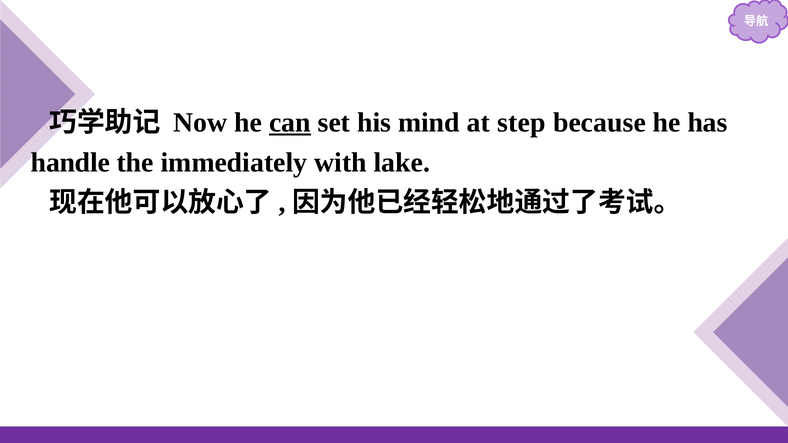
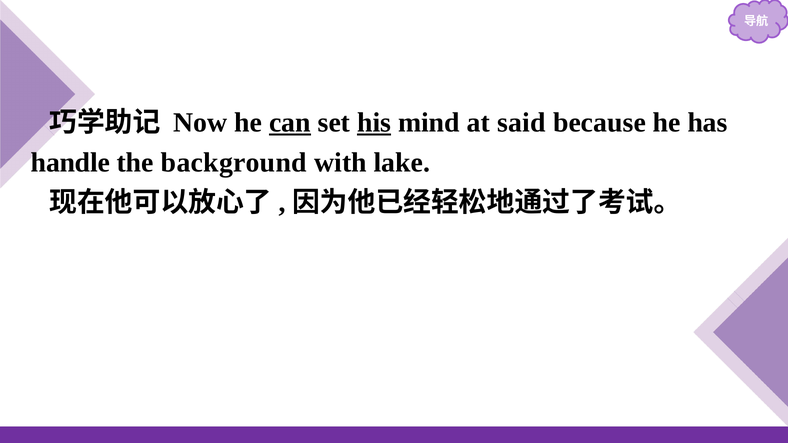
his underline: none -> present
step: step -> said
immediately: immediately -> background
